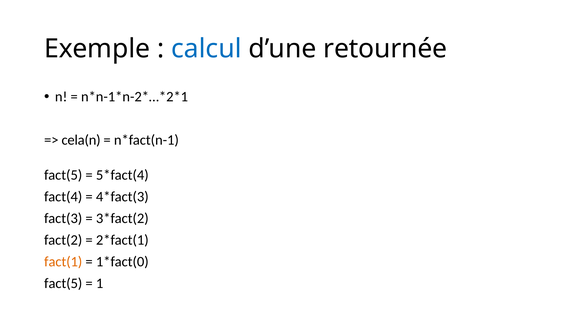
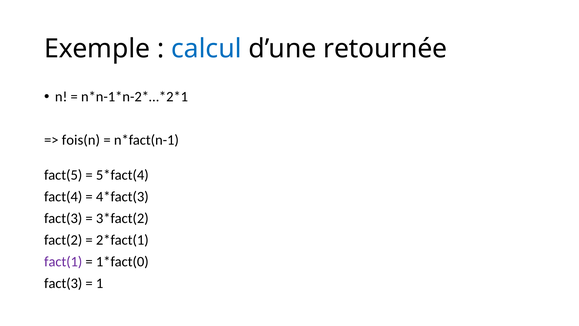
cela(n: cela(n -> fois(n
fact(1 colour: orange -> purple
fact(5 at (63, 283): fact(5 -> fact(3
